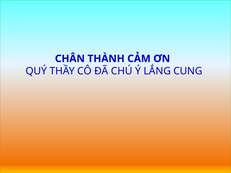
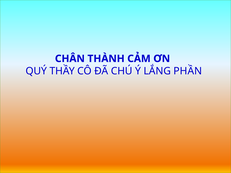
CUNG: CUNG -> PHẦN
